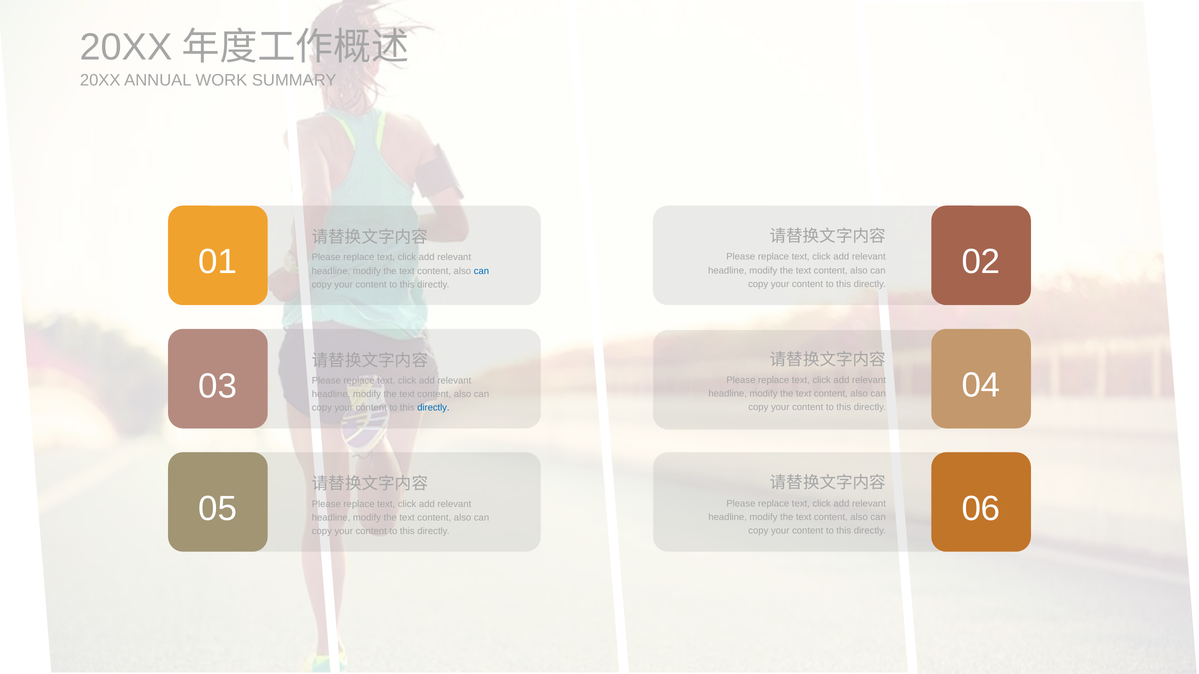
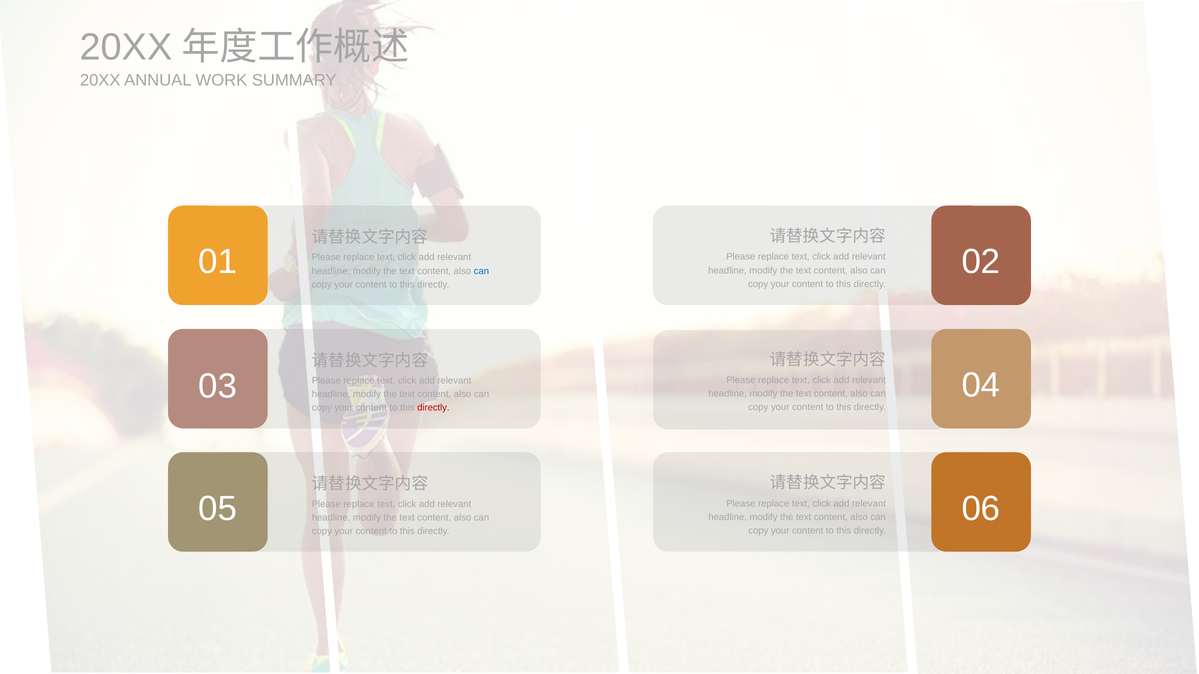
directly at (433, 408) colour: blue -> red
